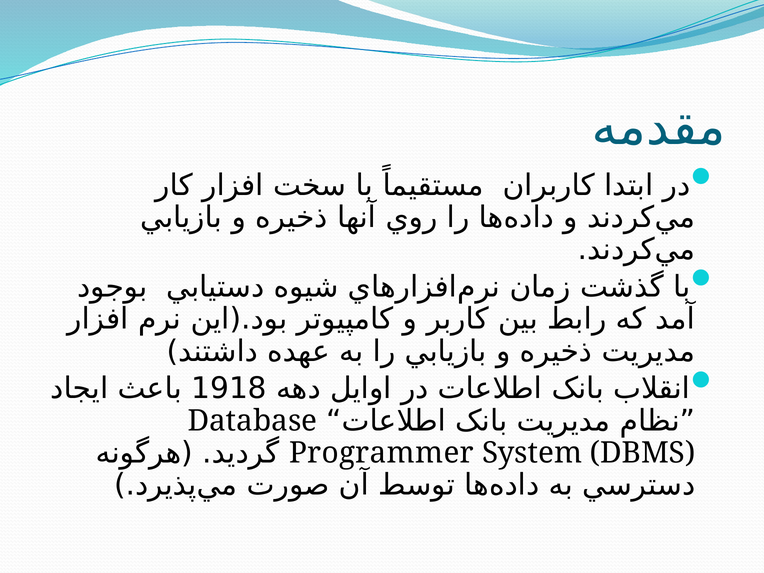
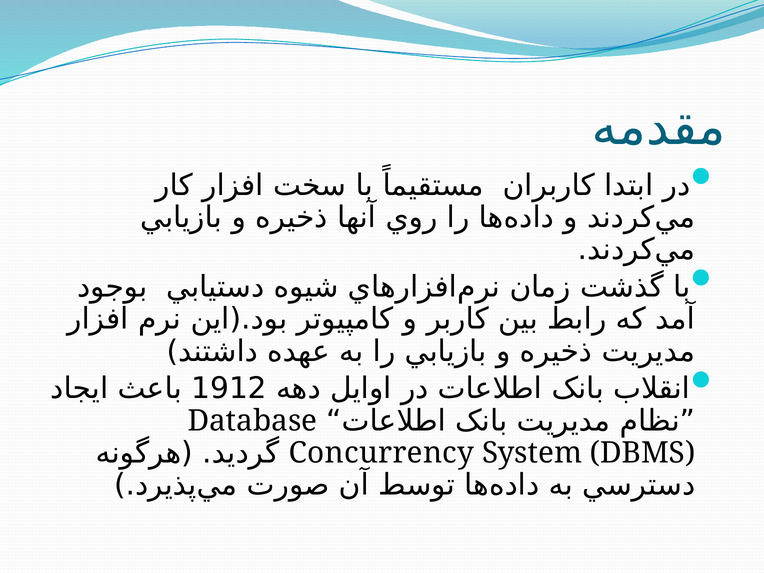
1918: 1918 -> 1912
Programmer: Programmer -> Concurrency
